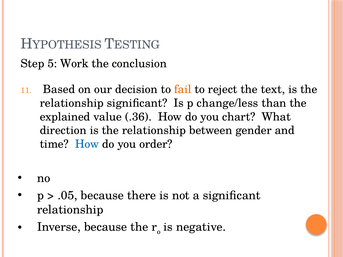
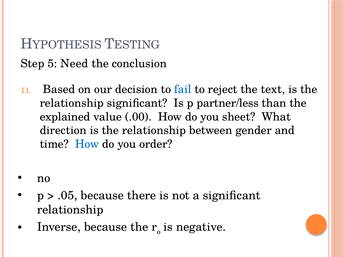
Work: Work -> Need
fail colour: orange -> blue
change/less: change/less -> partner/less
.36: .36 -> .00
chart: chart -> sheet
